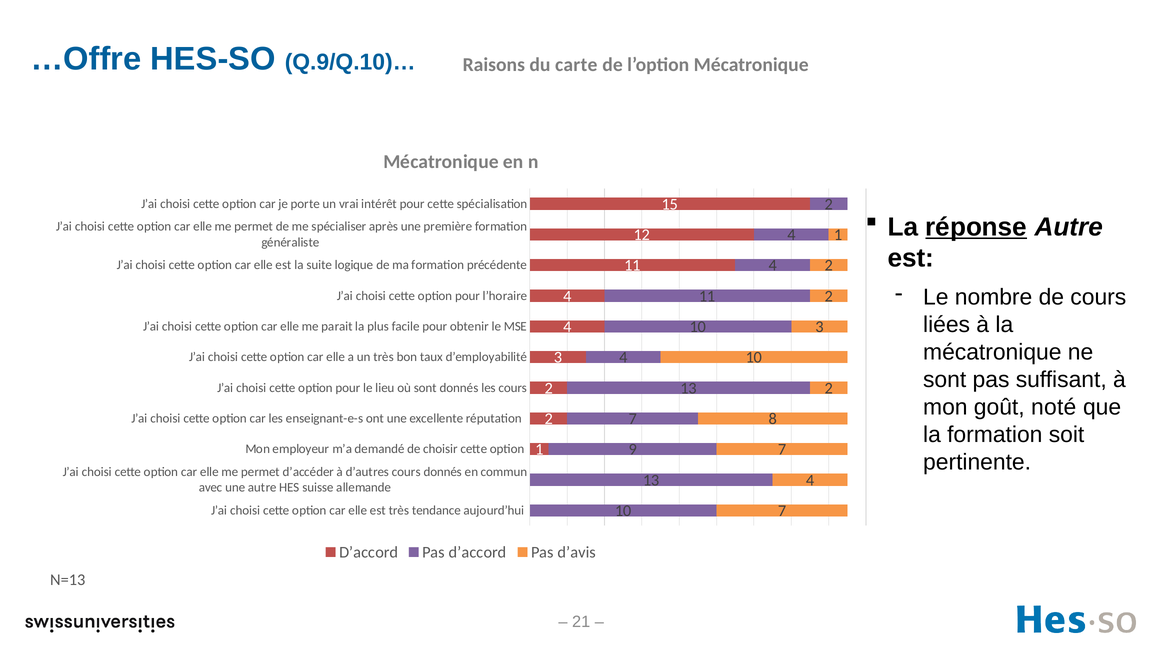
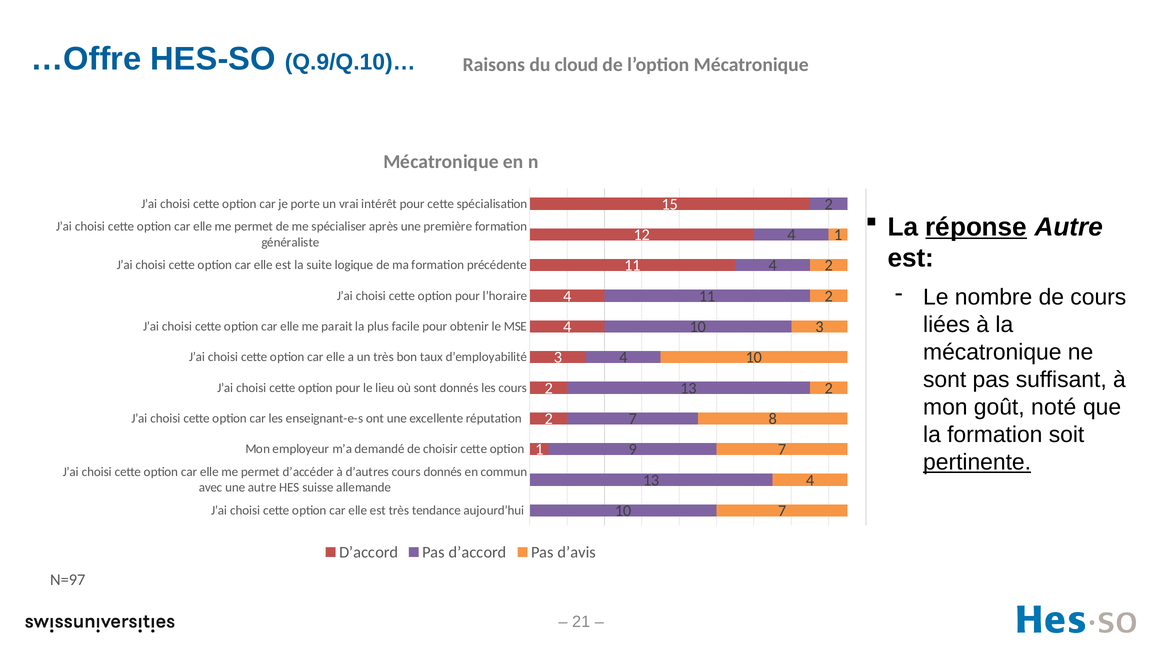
carte: carte -> cloud
pertinente underline: none -> present
N=13: N=13 -> N=97
